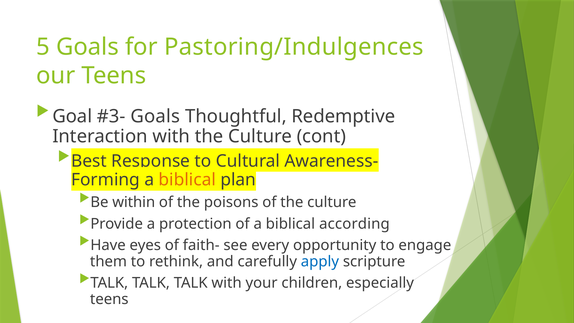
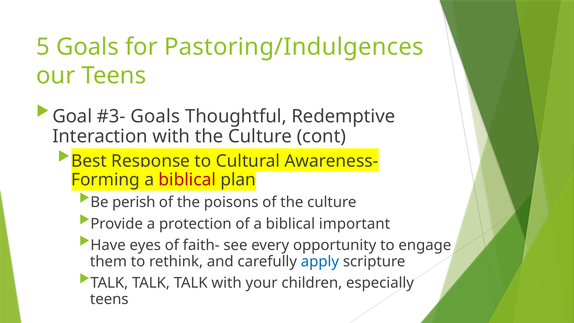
biblical at (187, 180) colour: orange -> red
within: within -> perish
according: according -> important
